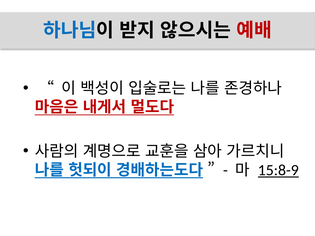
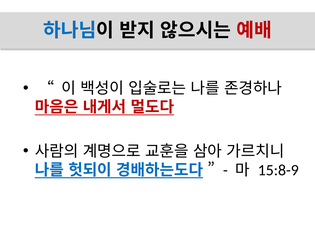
15:8-9 underline: present -> none
